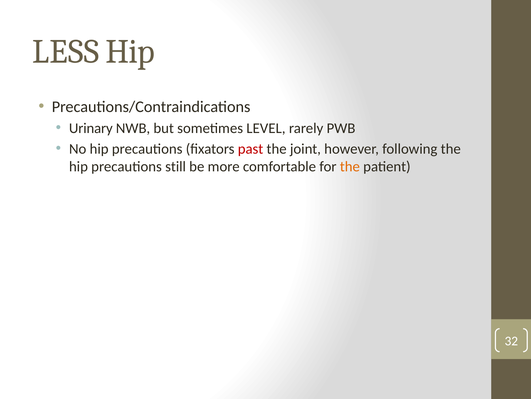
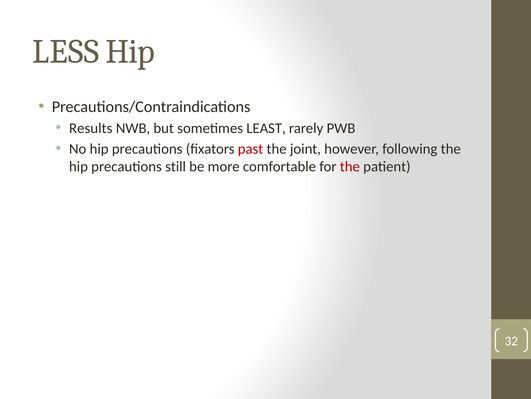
Urinary: Urinary -> Results
LEVEL: LEVEL -> LEAST
the at (350, 166) colour: orange -> red
